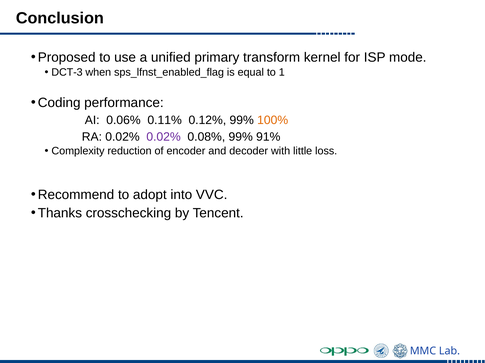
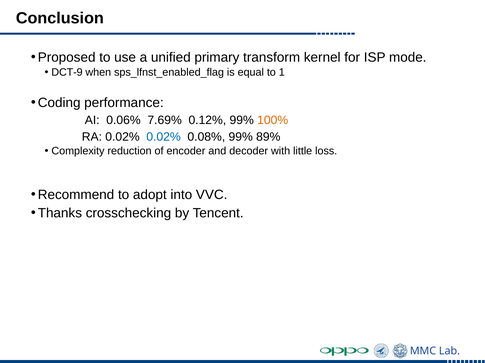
DCT-3: DCT-3 -> DCT-9
0.11%: 0.11% -> 7.69%
0.02% at (164, 137) colour: purple -> blue
91%: 91% -> 89%
